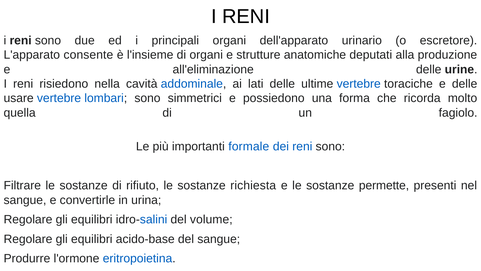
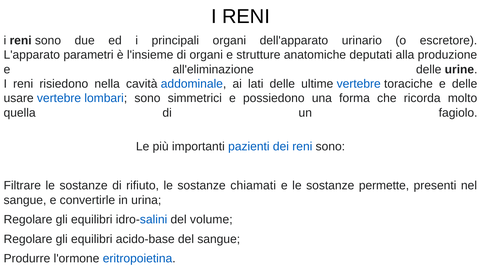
consente: consente -> parametri
formale: formale -> pazienti
richiesta: richiesta -> chiamati
